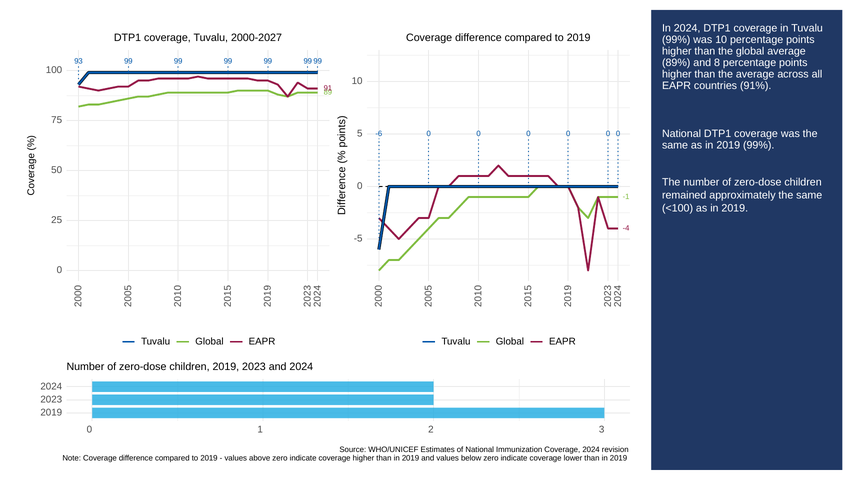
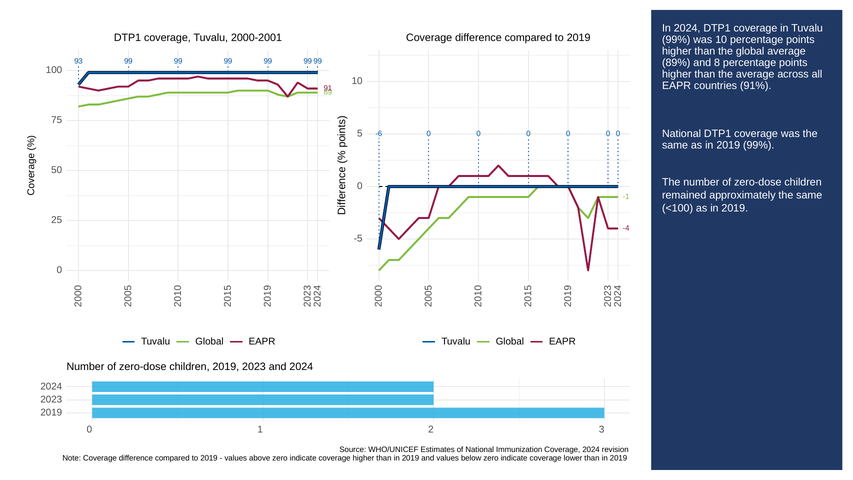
2000-2027: 2000-2027 -> 2000-2001
